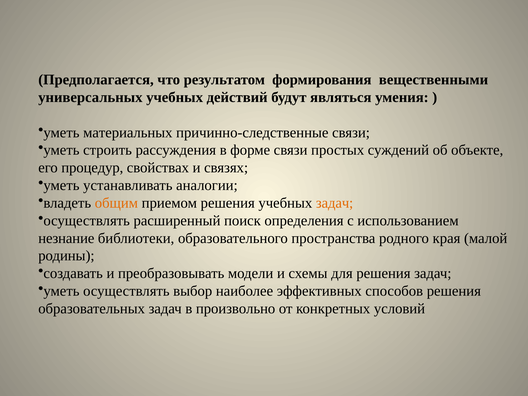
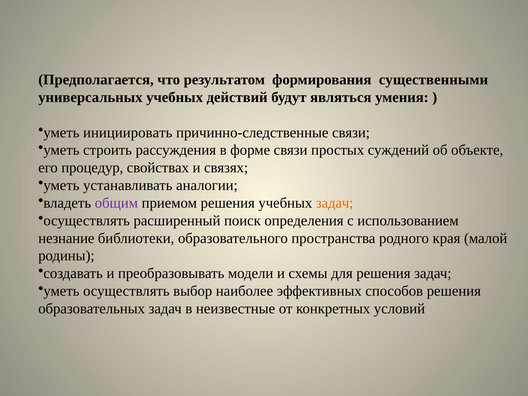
вещественными: вещественными -> существенными
материальных: материальных -> инициировать
общим colour: orange -> purple
произвольно: произвольно -> неизвестные
